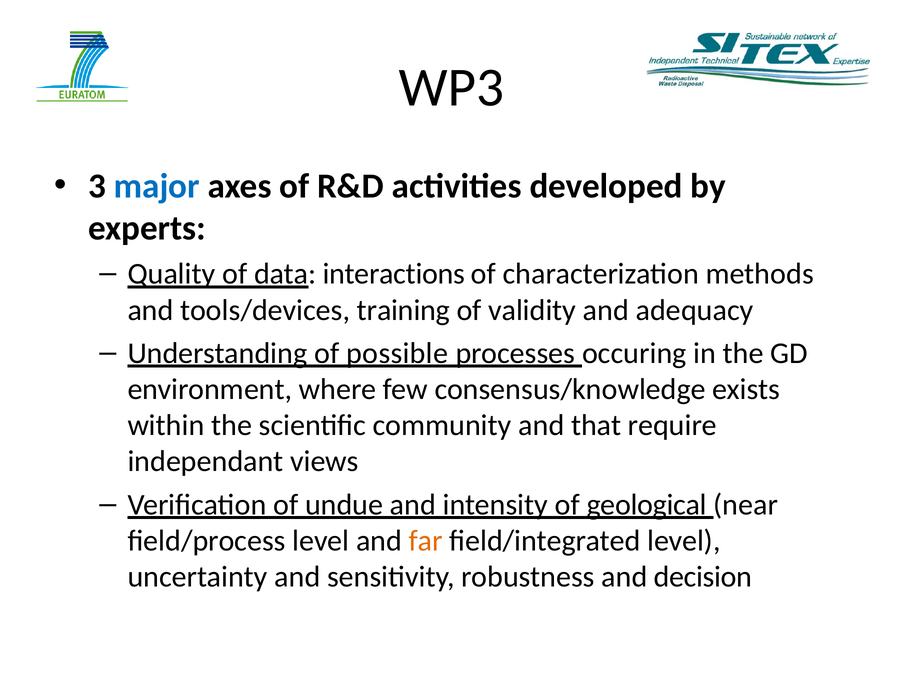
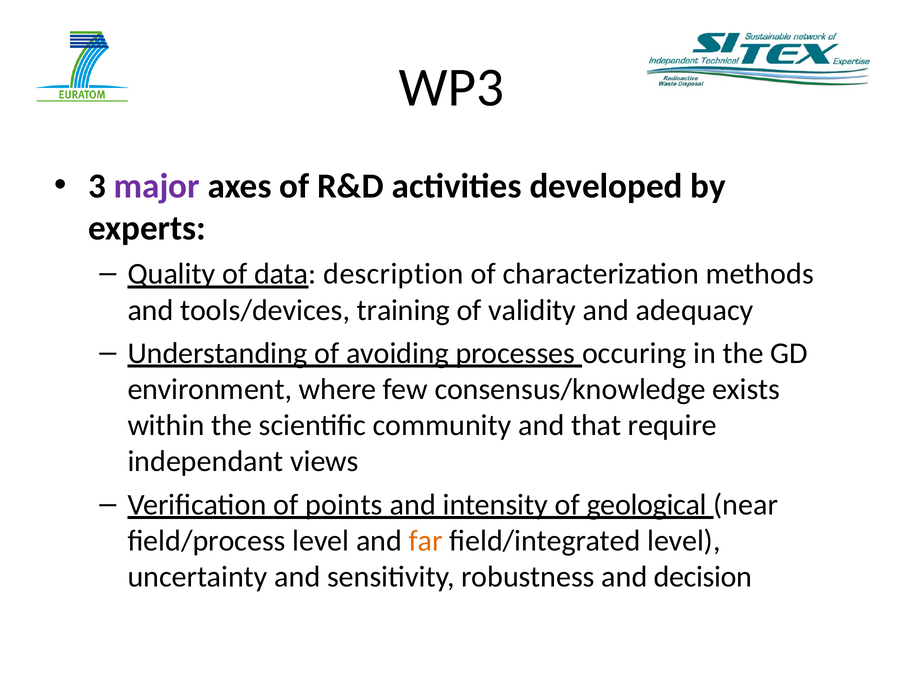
major colour: blue -> purple
interactions: interactions -> description
possible: possible -> avoiding
undue: undue -> points
